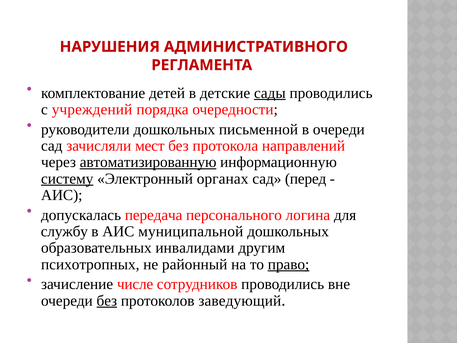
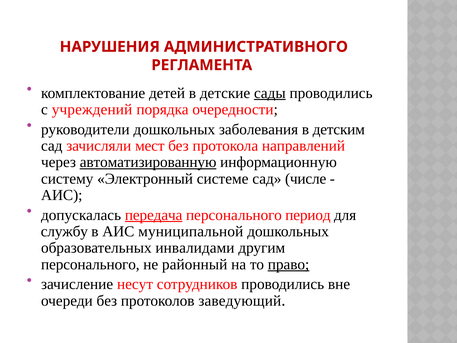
письменной: письменной -> заболевания
в очереди: очереди -> детским
систему underline: present -> none
органах: органах -> системе
перед: перед -> числе
передача underline: none -> present
логина: логина -> период
психотропных at (90, 264): психотропных -> персонального
числе: числе -> несут
без at (107, 300) underline: present -> none
